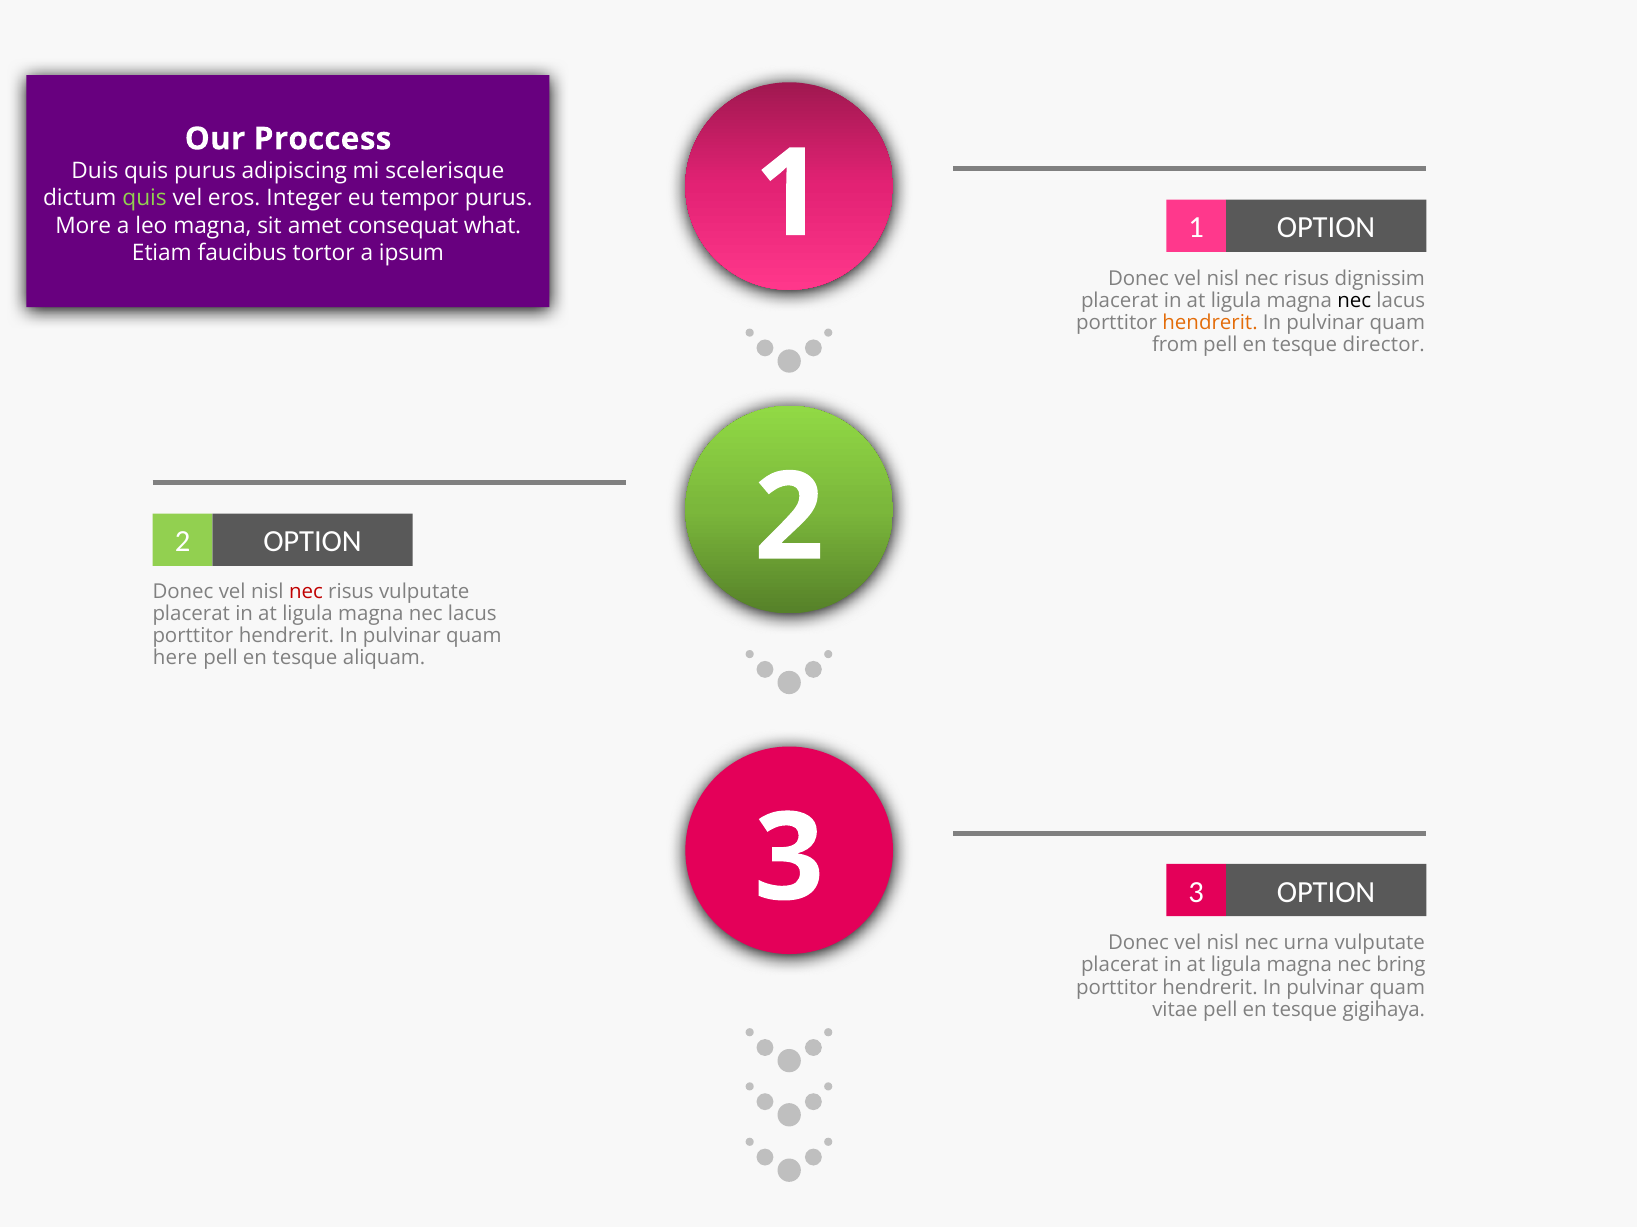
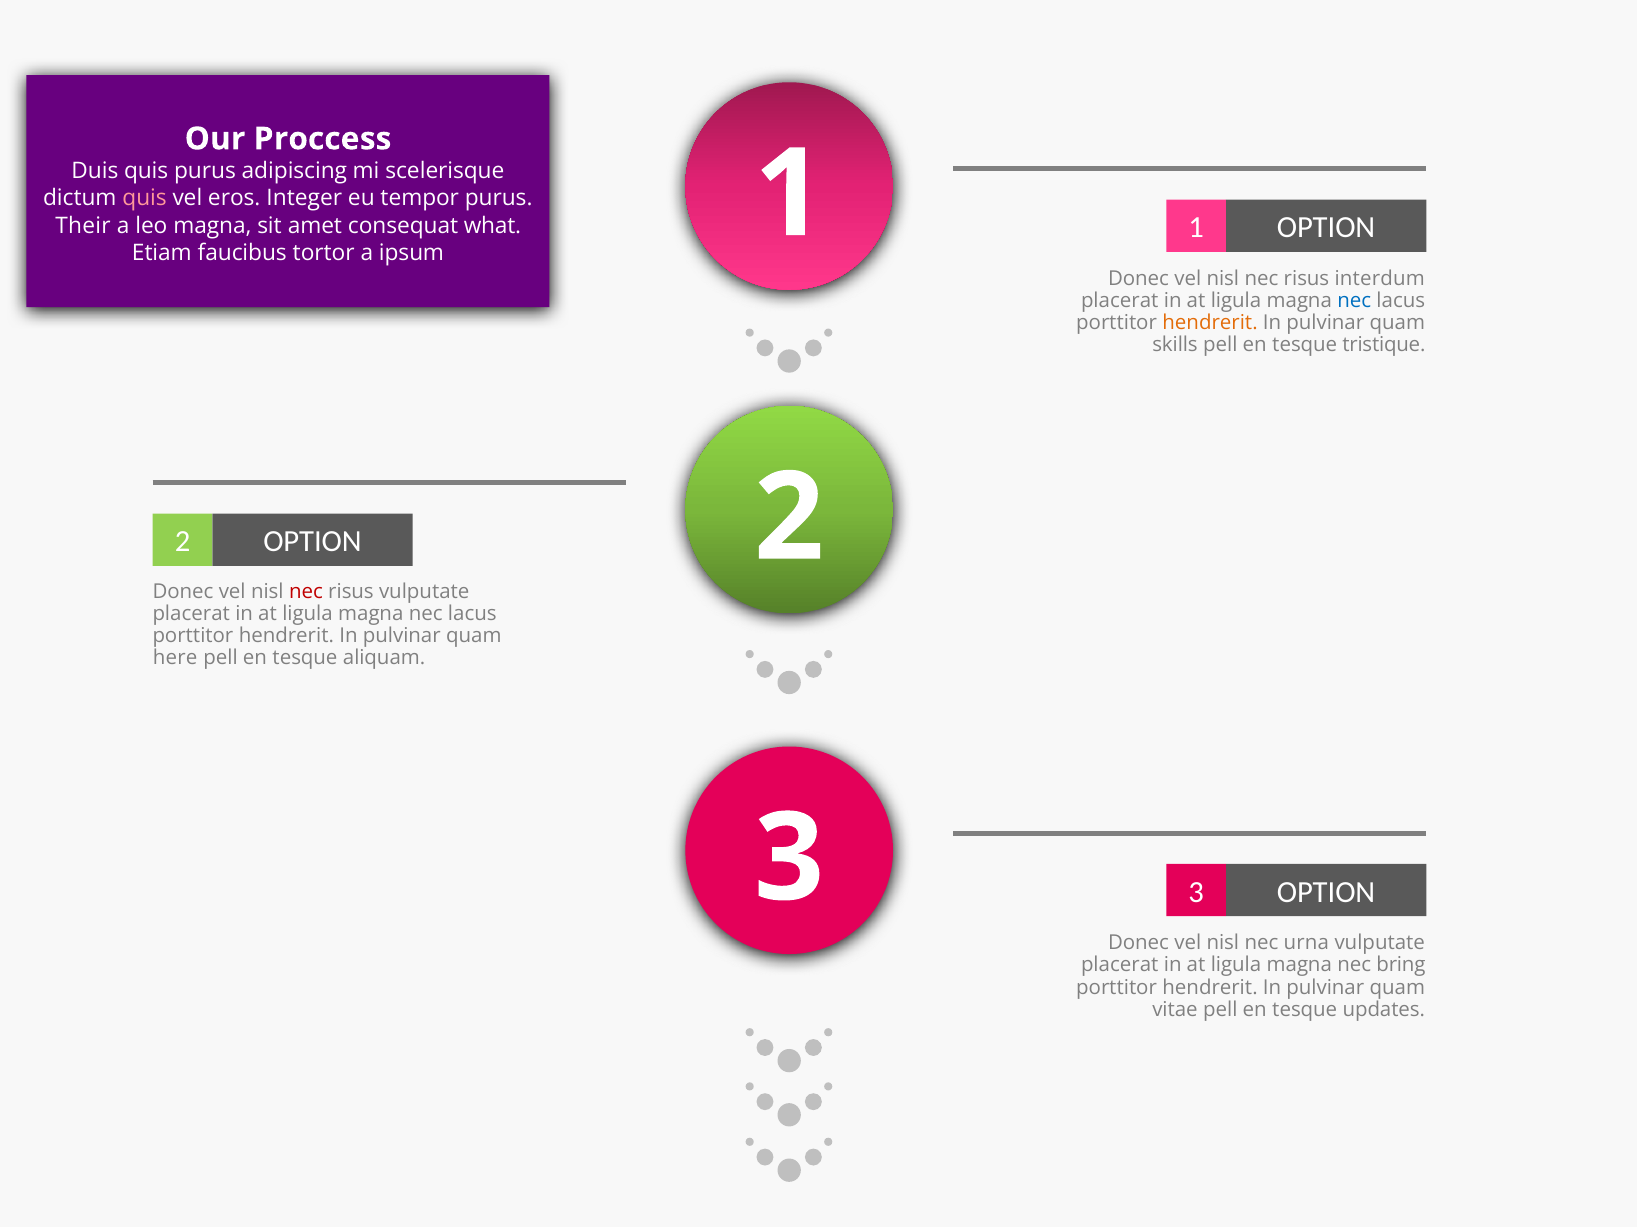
quis at (145, 198) colour: light green -> pink
More: More -> Their
dignissim: dignissim -> interdum
nec at (1354, 301) colour: black -> blue
from: from -> skills
director: director -> tristique
gigihaya: gigihaya -> updates
